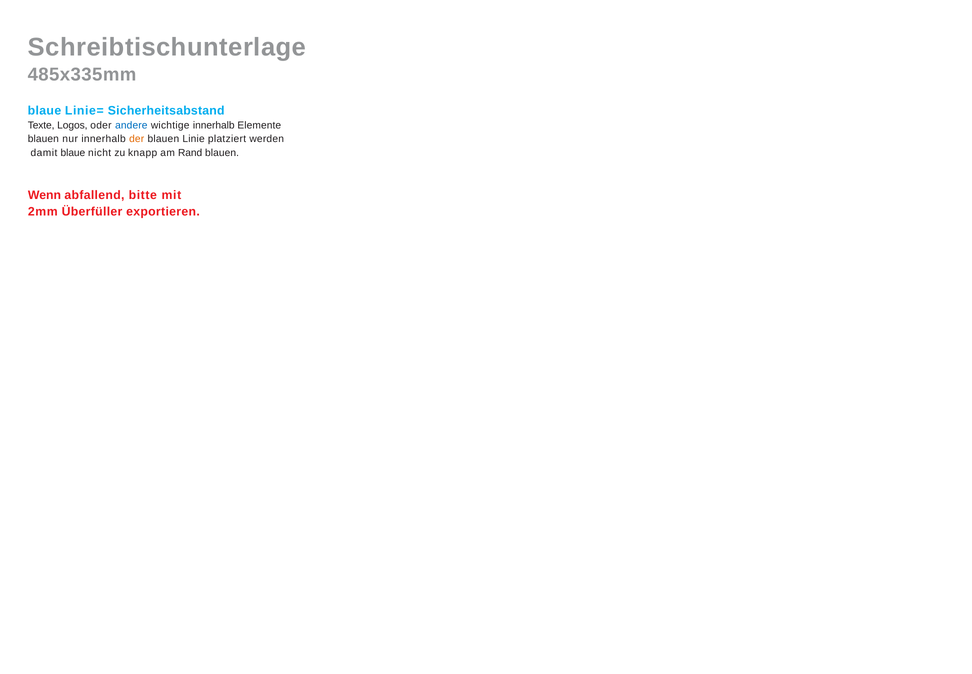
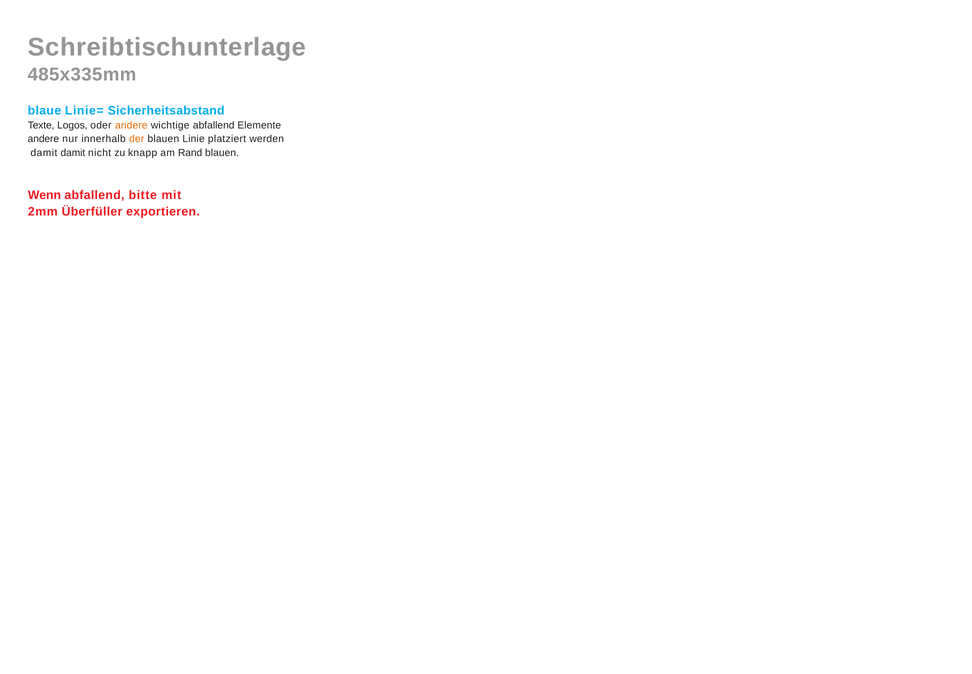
andere at (131, 125) colour: blue -> orange
wichtige innerhalb: innerhalb -> abfallend
blauen at (43, 139): blauen -> andere
damit blaue: blaue -> damit
